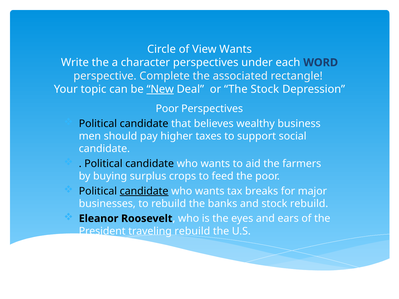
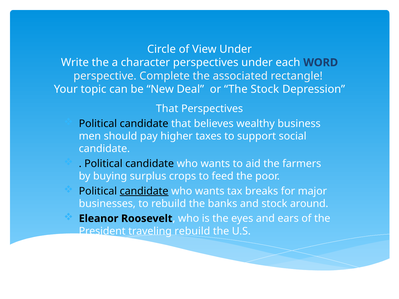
View Wants: Wants -> Under
New underline: present -> none
Poor at (167, 109): Poor -> That
stock rebuild: rebuild -> around
